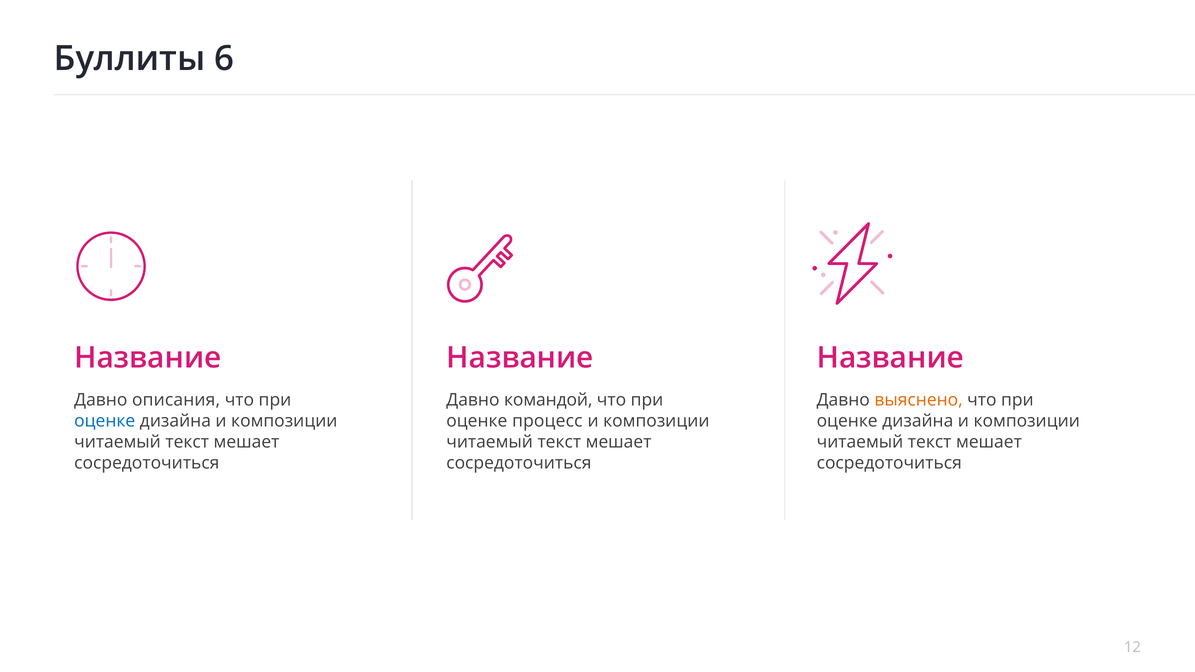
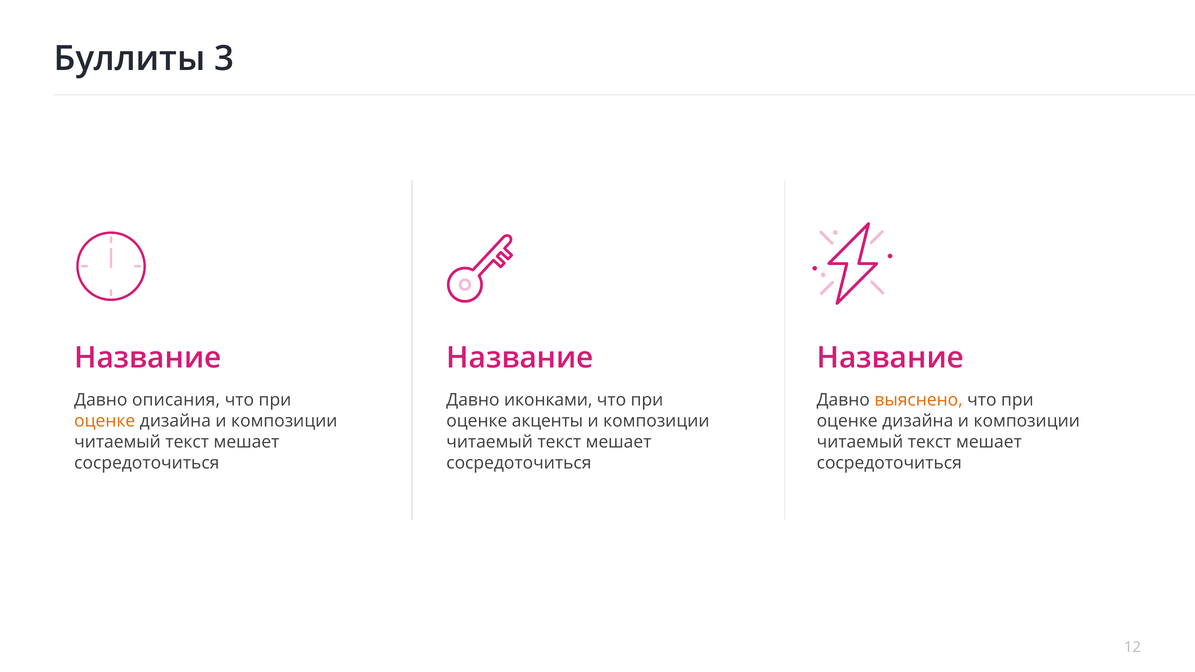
6: 6 -> 3
командой: командой -> иконками
оценке at (105, 421) colour: blue -> orange
процесс: процесс -> акценты
